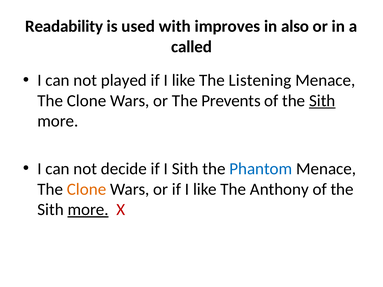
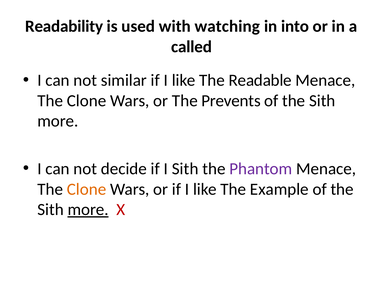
improves: improves -> watching
also: also -> into
played: played -> similar
Listening: Listening -> Readable
Sith at (322, 101) underline: present -> none
Phantom colour: blue -> purple
Anthony: Anthony -> Example
